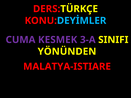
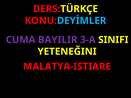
KESMEK: KESMEK -> BAYILIR
YÖNÜNDEN: YÖNÜNDEN -> YETENEĞINI
